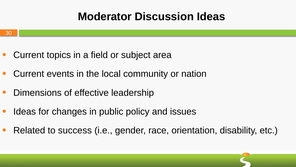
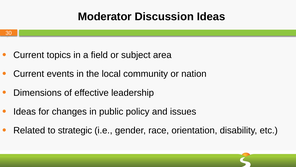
success: success -> strategic
